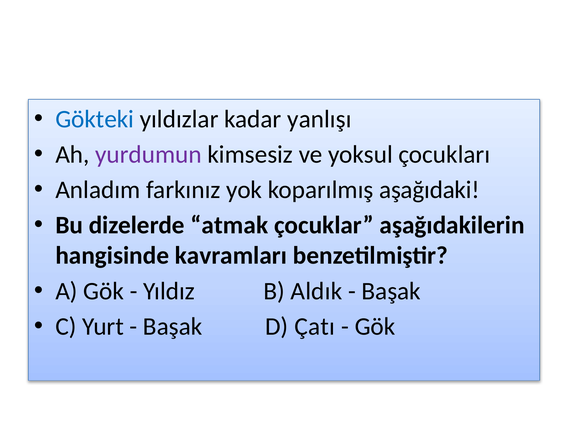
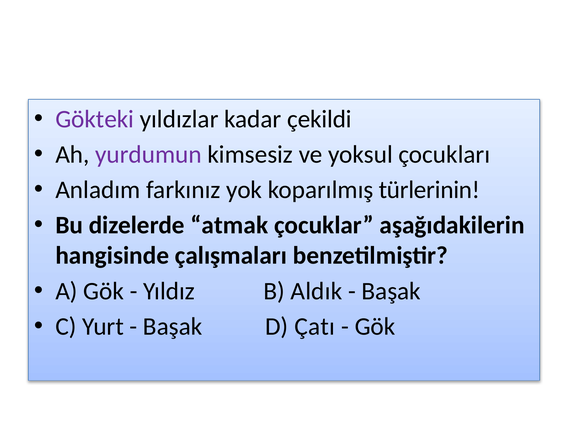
Gökteki colour: blue -> purple
yanlışı: yanlışı -> çekildi
aşağıdaki: aşağıdaki -> türlerinin
kavramları: kavramları -> çalışmaları
